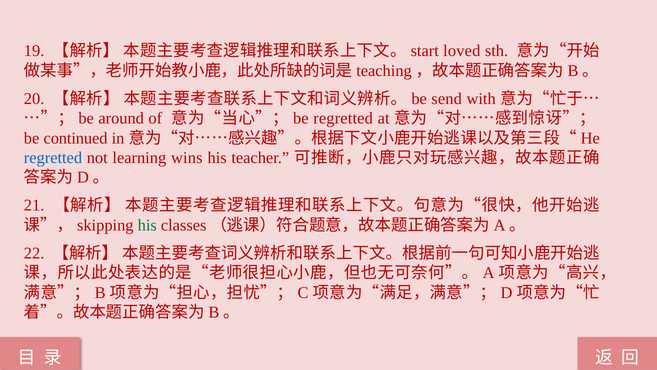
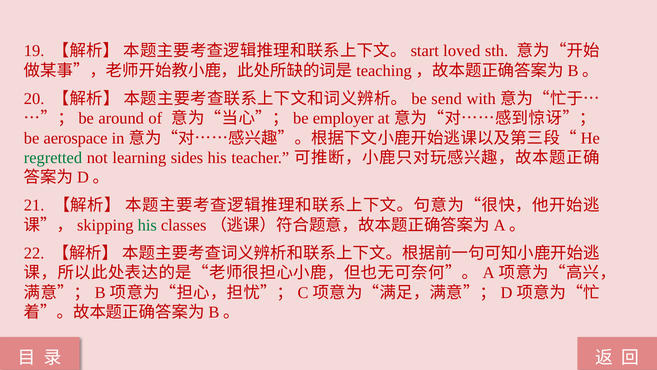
regretted at (343, 118): regretted -> employer
continued: continued -> aerospace
regretted at (53, 158) colour: blue -> green
wins: wins -> sides
